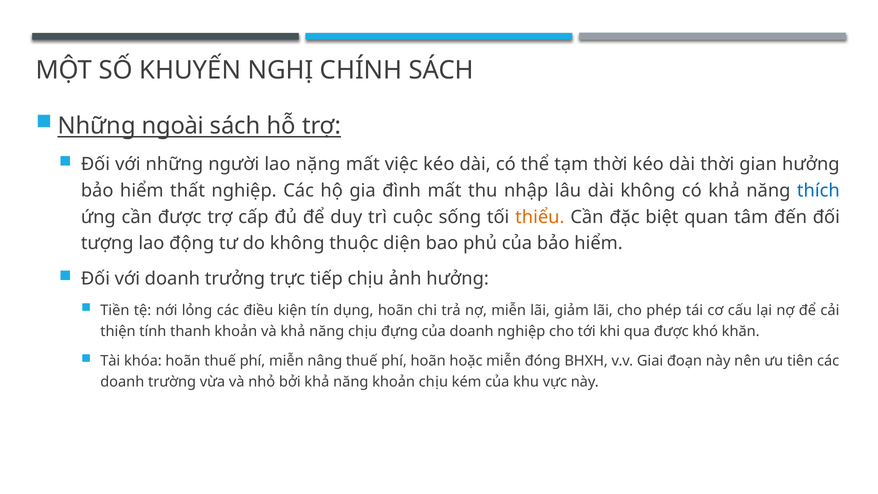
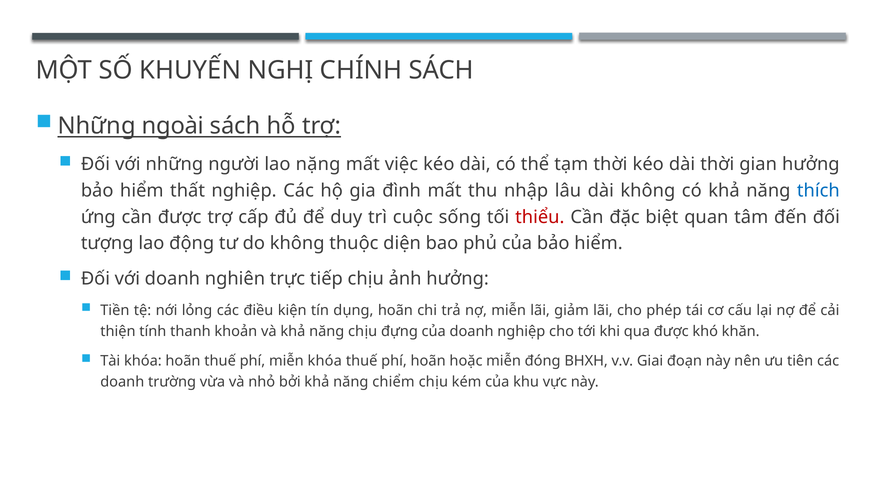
thiểu colour: orange -> red
trưởng: trưởng -> nghiên
miễn nâng: nâng -> khóa
năng khoản: khoản -> chiểm
